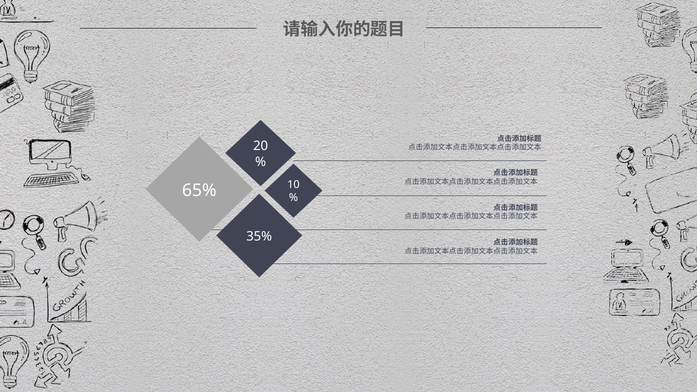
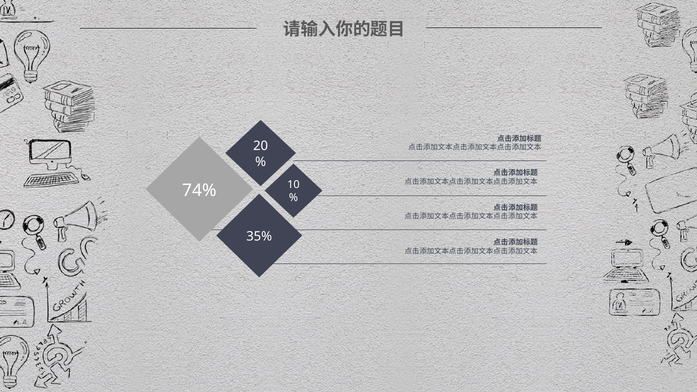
65%: 65% -> 74%
